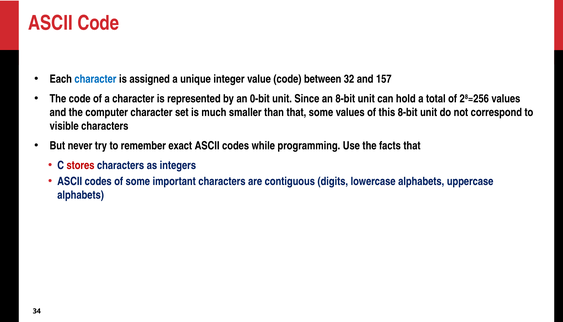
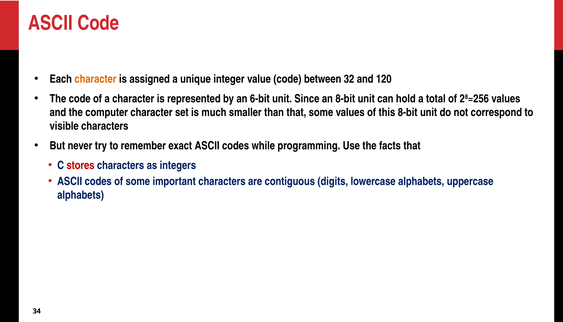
character at (95, 79) colour: blue -> orange
157: 157 -> 120
0-bit: 0-bit -> 6-bit
